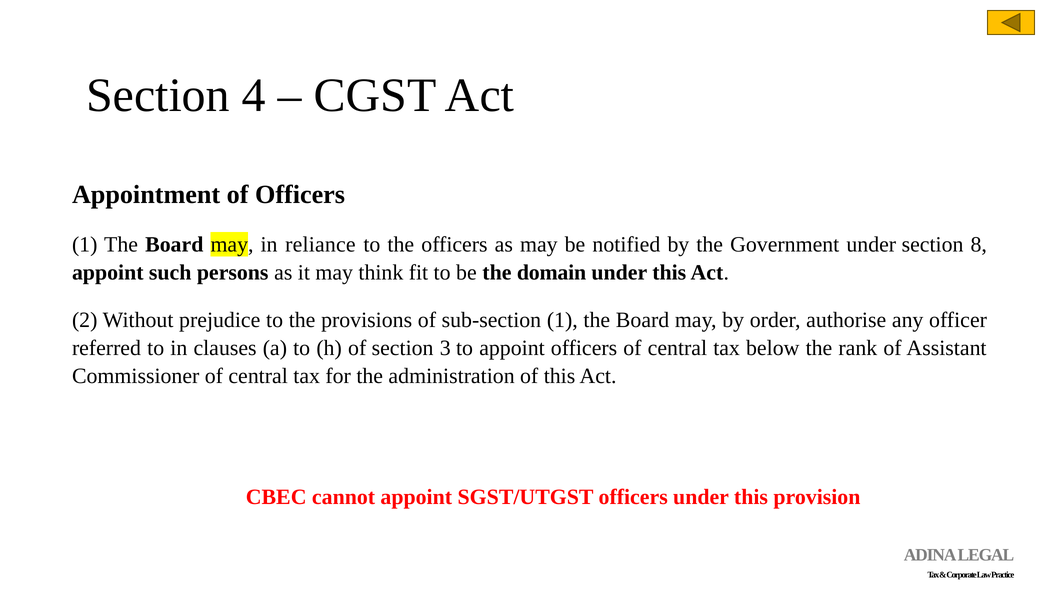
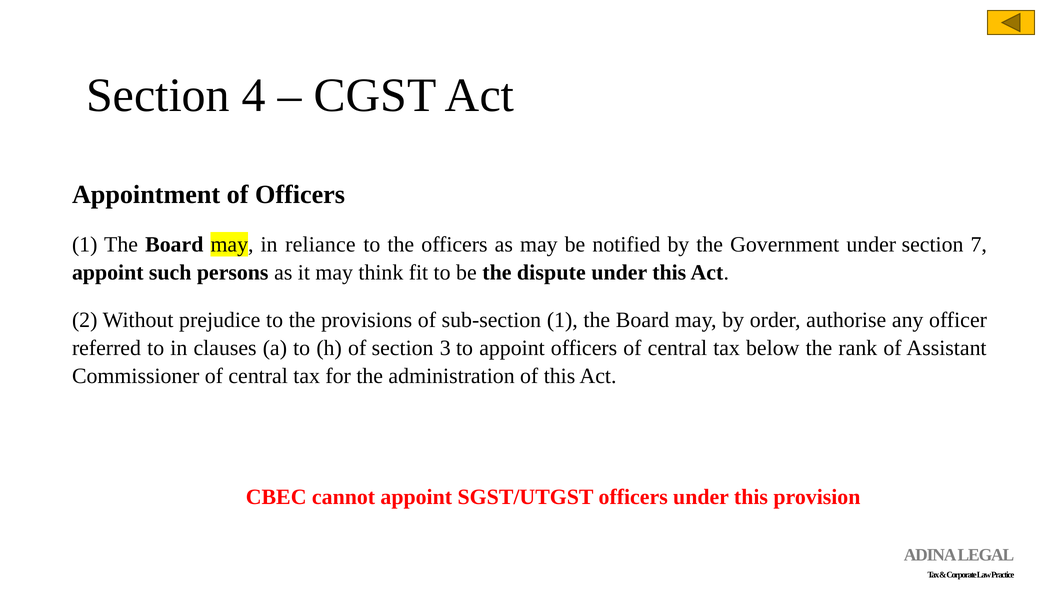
8: 8 -> 7
domain: domain -> dispute
